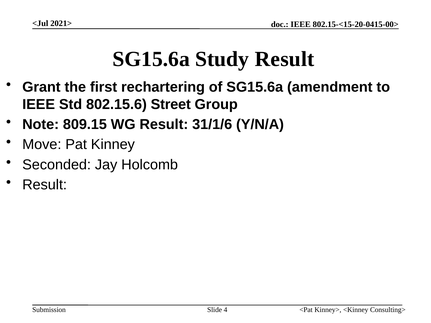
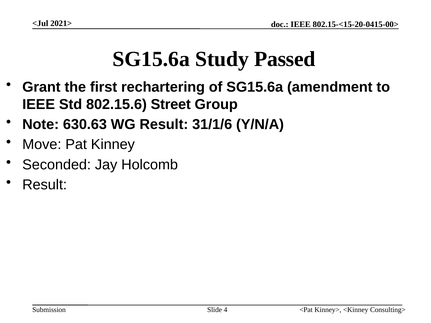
Study Result: Result -> Passed
809.15: 809.15 -> 630.63
